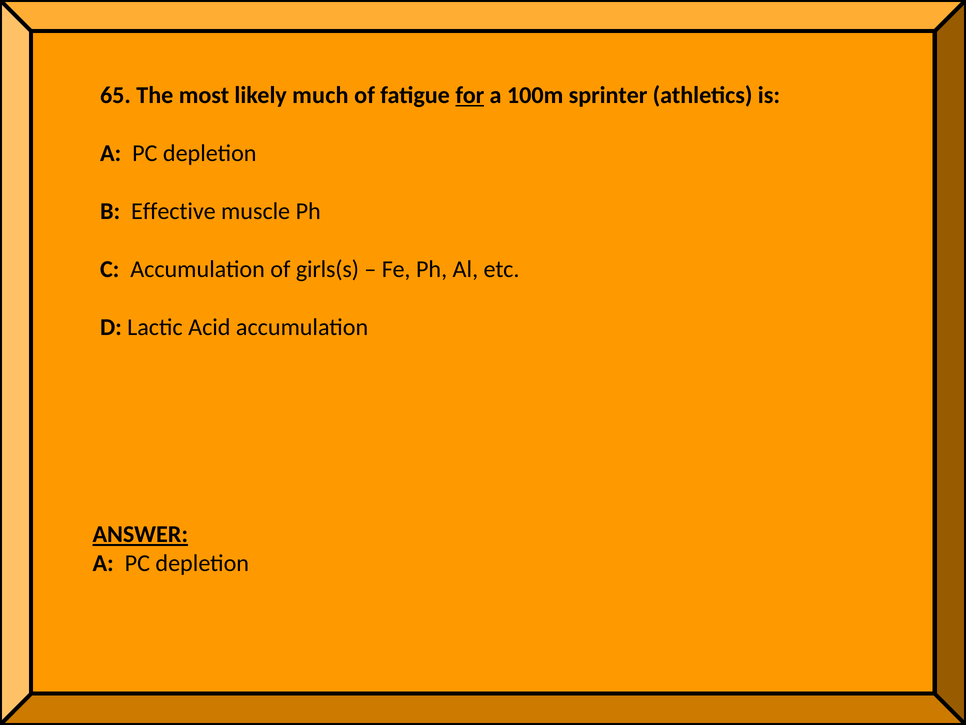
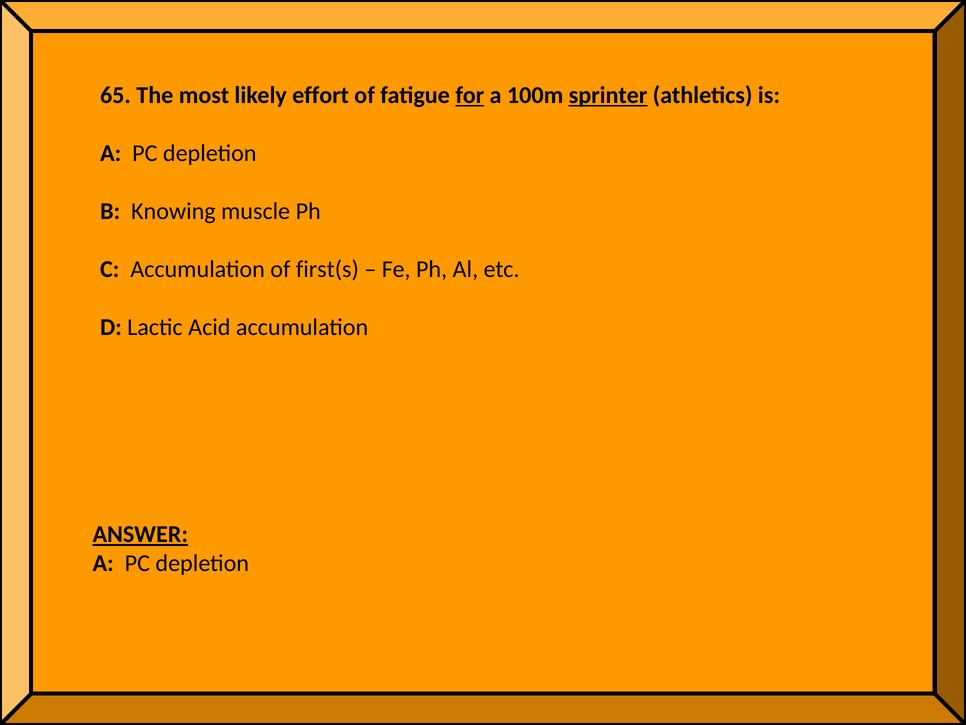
much: much -> effort
sprinter underline: none -> present
Effective: Effective -> Knowing
girls(s: girls(s -> first(s
